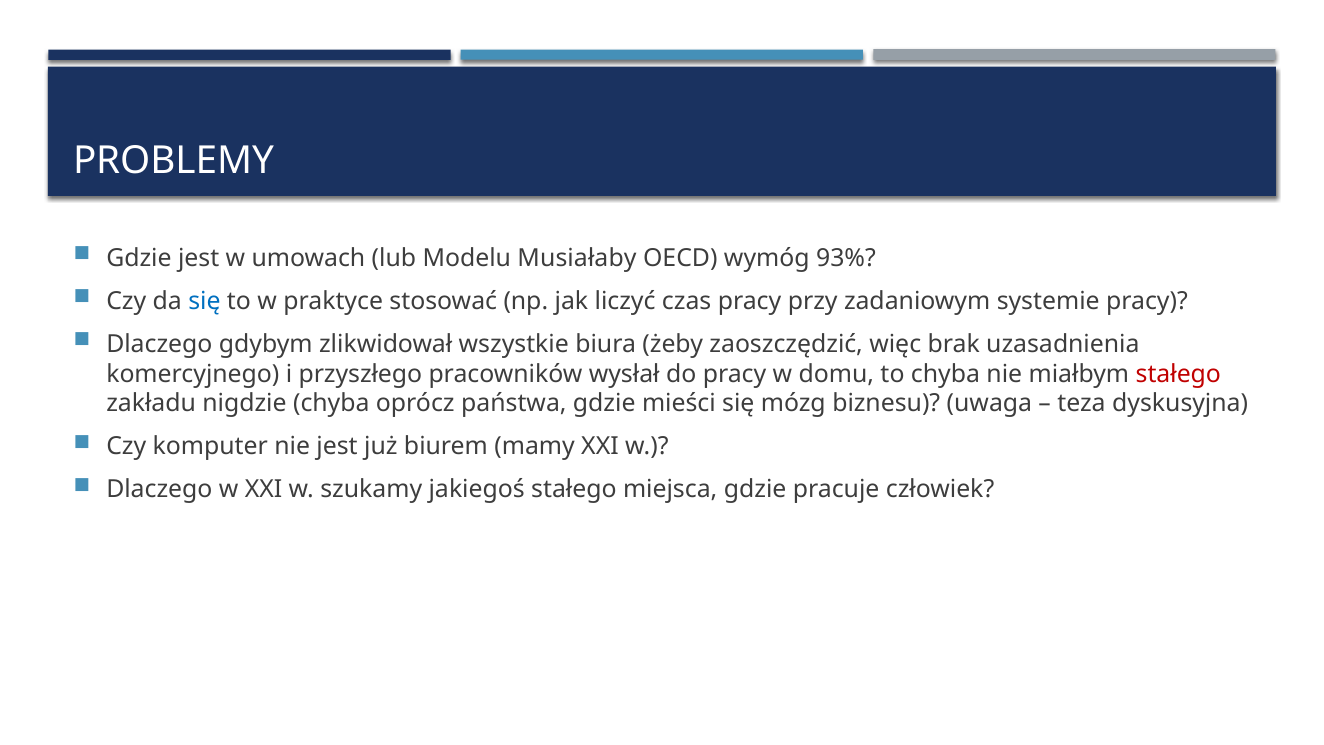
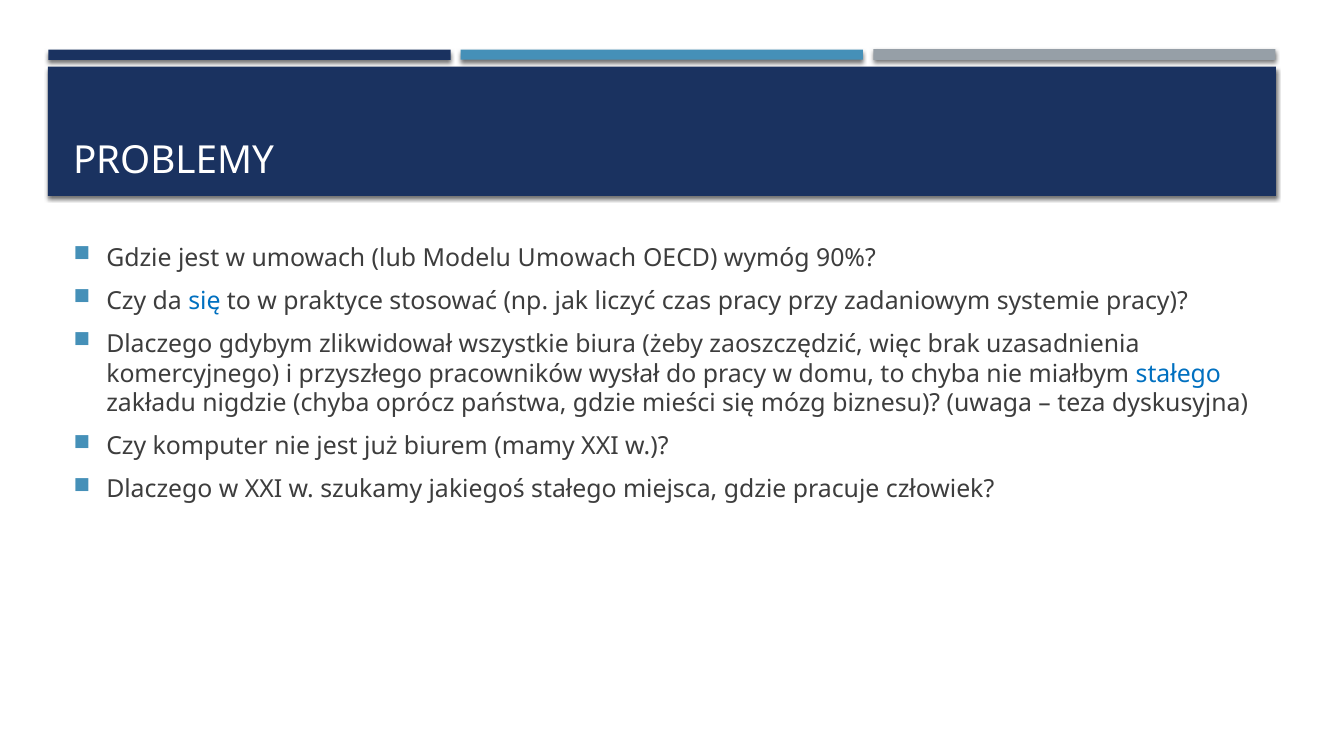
Modelu Musiałaby: Musiałaby -> Umowach
93%: 93% -> 90%
stałego at (1178, 374) colour: red -> blue
